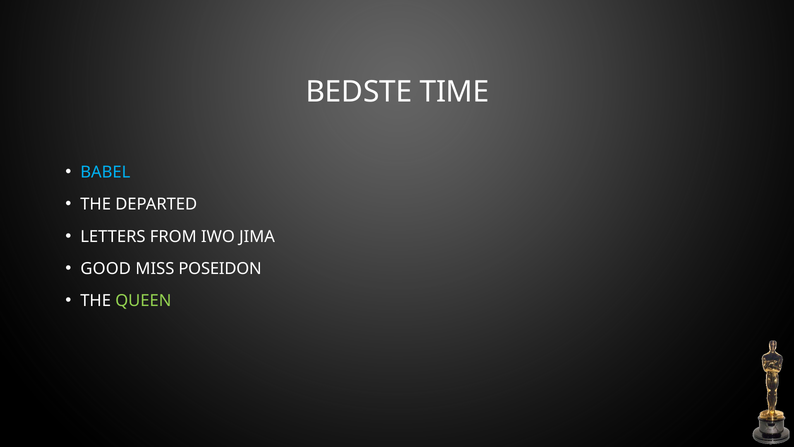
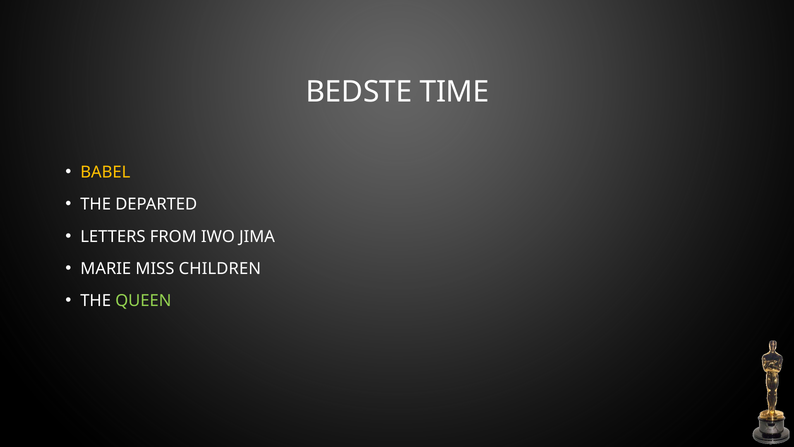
BABEL colour: light blue -> yellow
GOOD: GOOD -> MARIE
POSEIDON: POSEIDON -> CHILDREN
